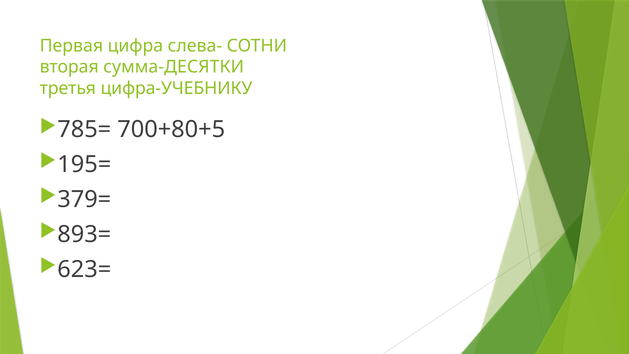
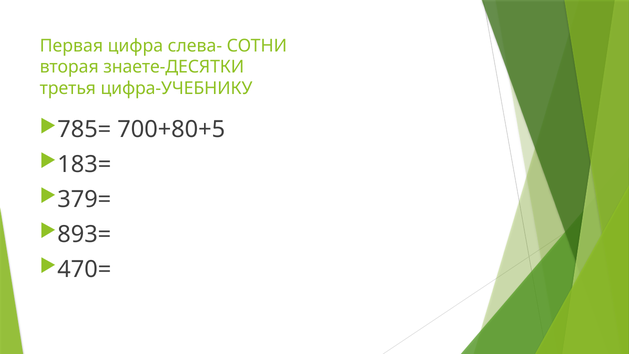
сумма-ДЕСЯТКИ: сумма-ДЕСЯТКИ -> знаете-ДЕСЯТКИ
195=: 195= -> 183=
623=: 623= -> 470=
